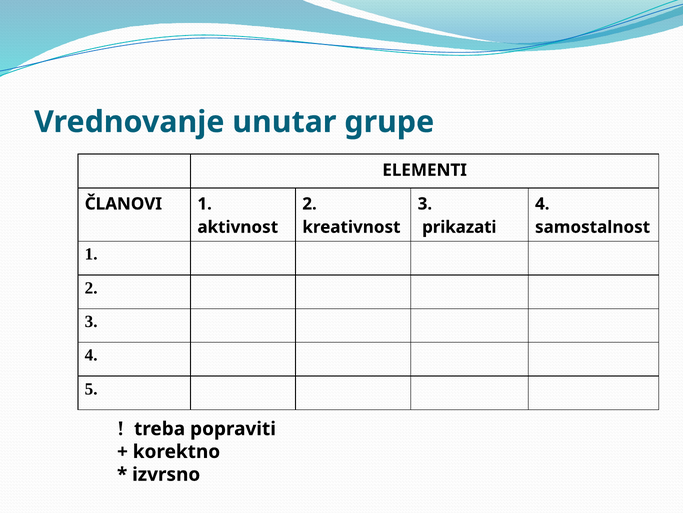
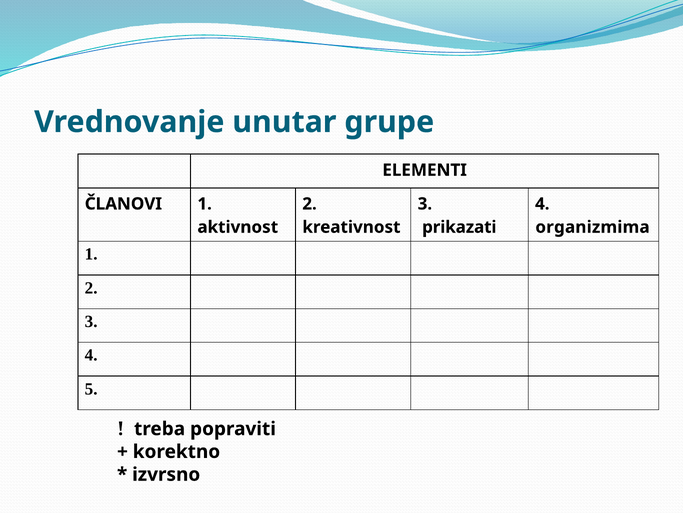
samostalnost: samostalnost -> organizmima
